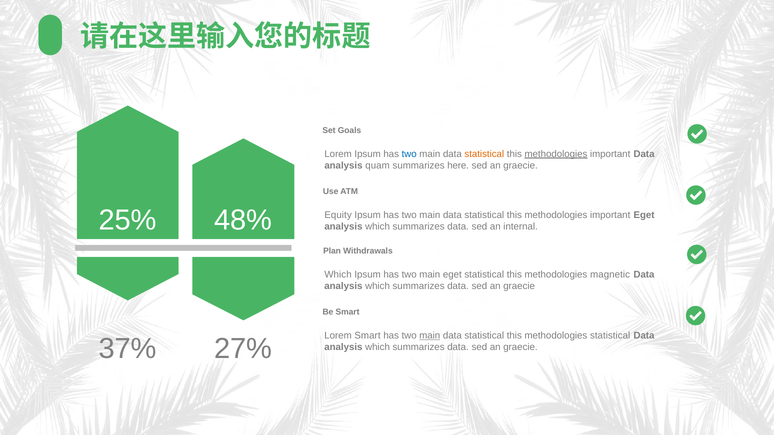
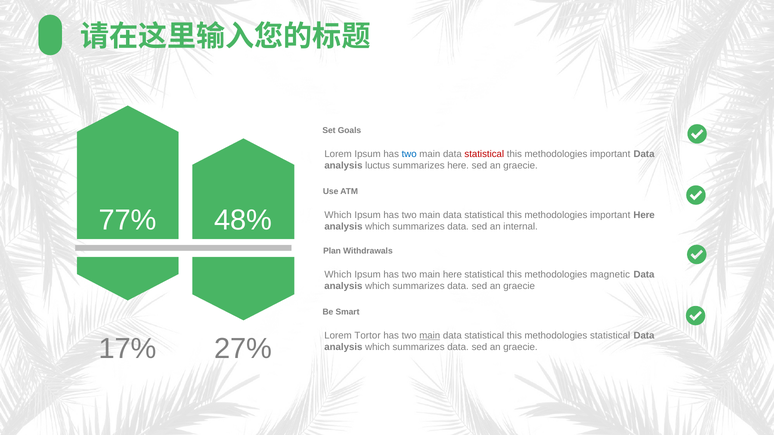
statistical at (484, 154) colour: orange -> red
methodologies at (556, 154) underline: present -> none
quam: quam -> luctus
25%: 25% -> 77%
Equity at (338, 215): Equity -> Which
important Eget: Eget -> Here
main eget: eget -> here
Lorem Smart: Smart -> Tortor
37%: 37% -> 17%
